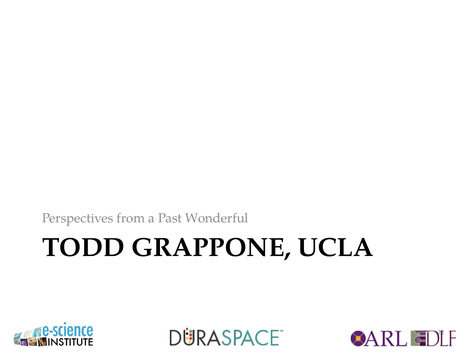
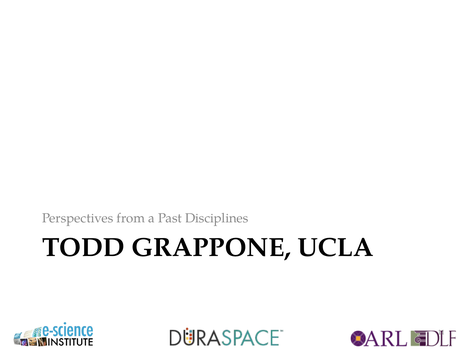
Wonderful: Wonderful -> Disciplines
